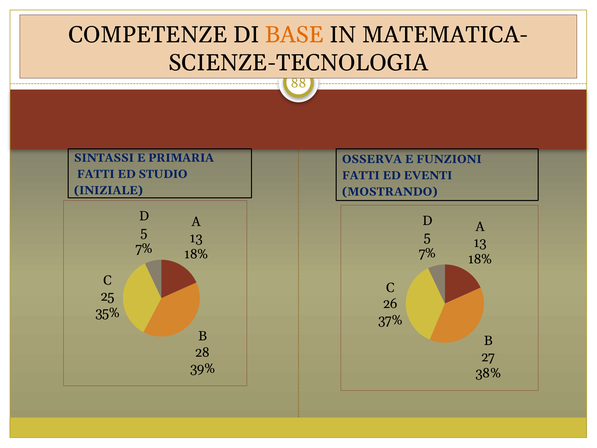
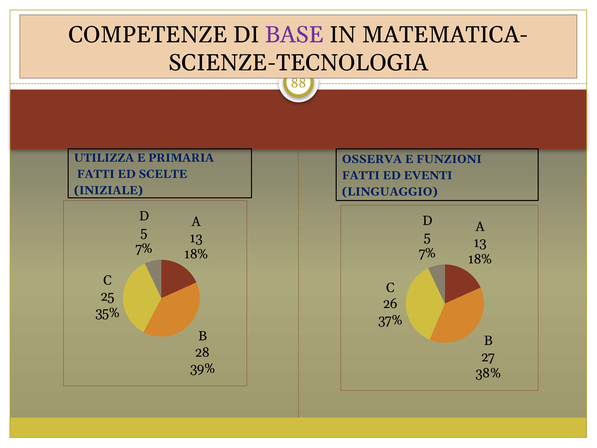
BASE colour: orange -> purple
SINTASSI: SINTASSI -> UTILIZZA
STUDIO: STUDIO -> SCELTE
MOSTRANDO: MOSTRANDO -> LINGUAGGIO
